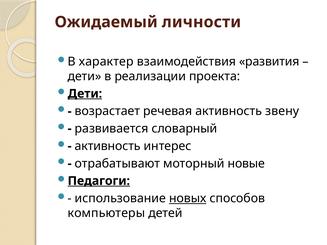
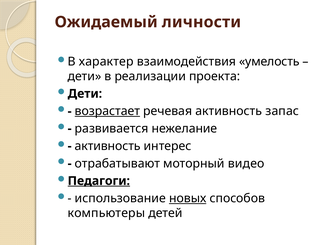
развития: развития -> умелость
Дети at (85, 94) underline: present -> none
возрастает underline: none -> present
звену: звену -> запас
словарный: словарный -> нежелание
новые: новые -> видео
